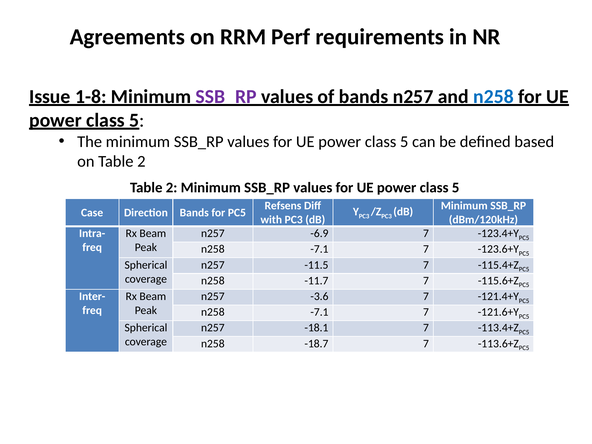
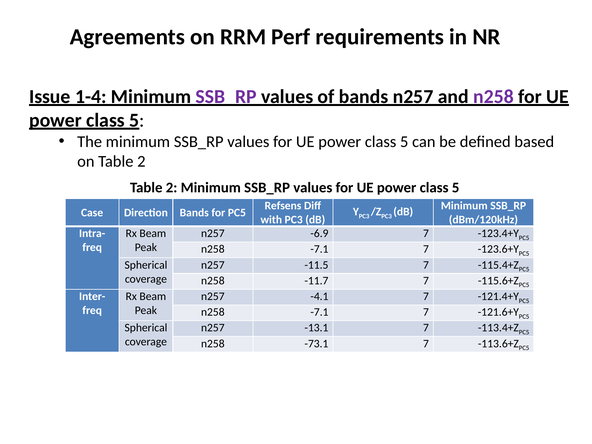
1-8: 1-8 -> 1-4
n258 at (493, 97) colour: blue -> purple
-3.6: -3.6 -> -4.1
-18.1: -18.1 -> -13.1
-18.7: -18.7 -> -73.1
